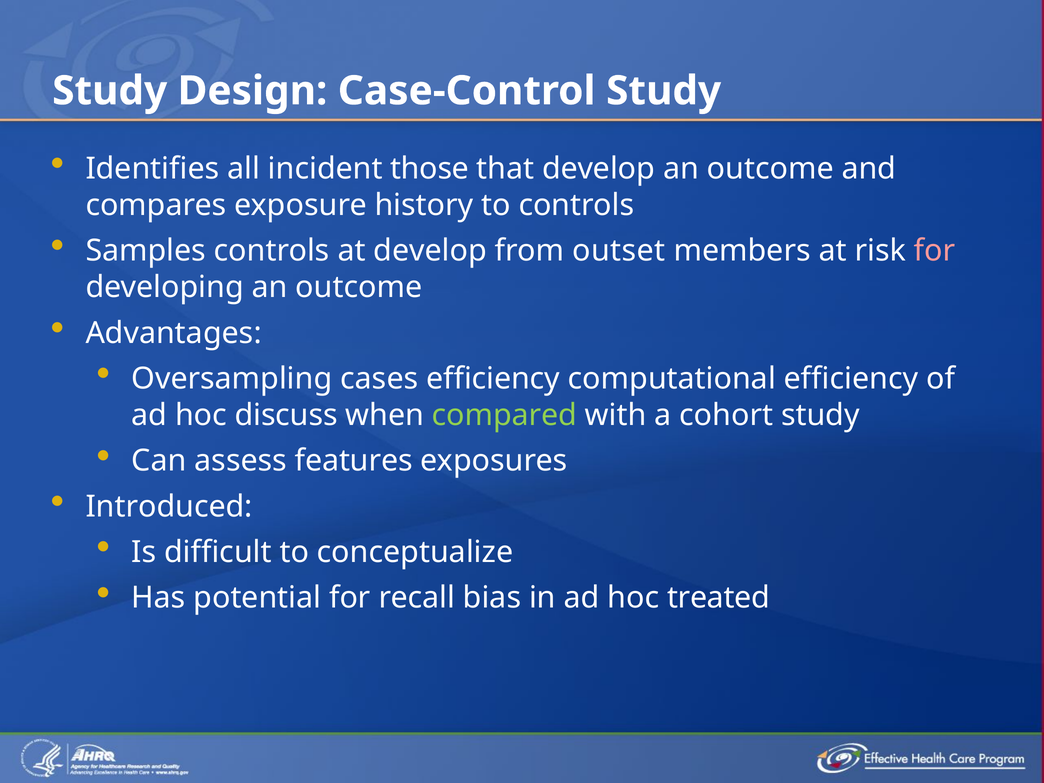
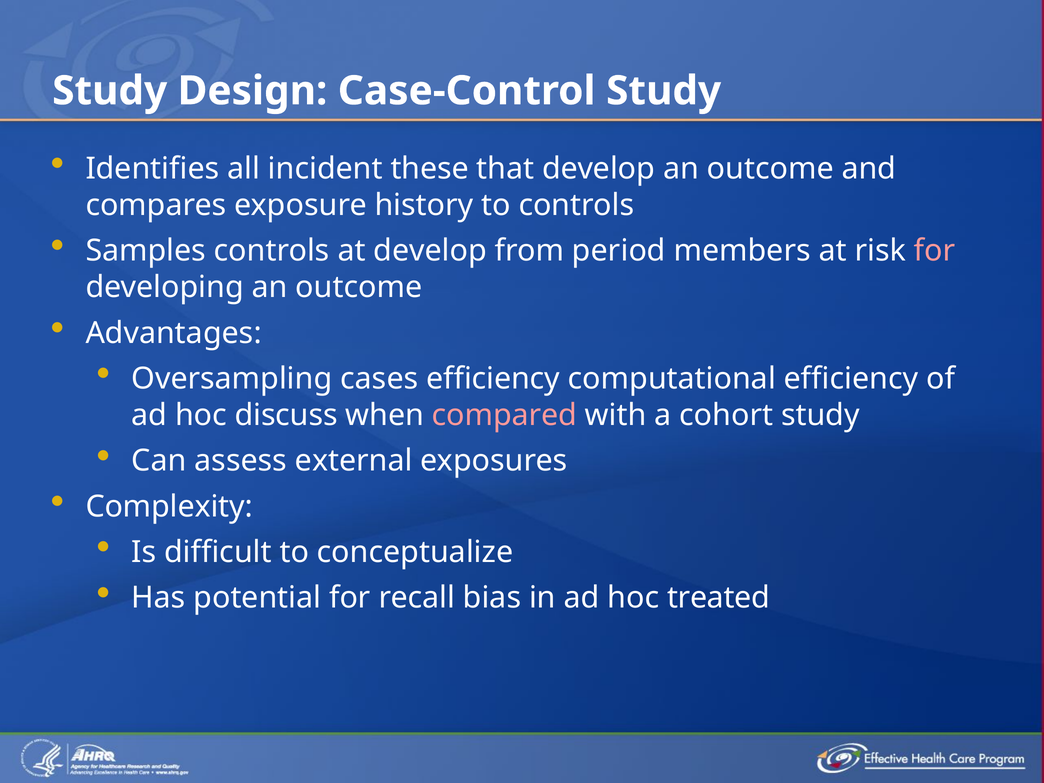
those: those -> these
outset: outset -> period
compared colour: light green -> pink
features: features -> external
Introduced: Introduced -> Complexity
